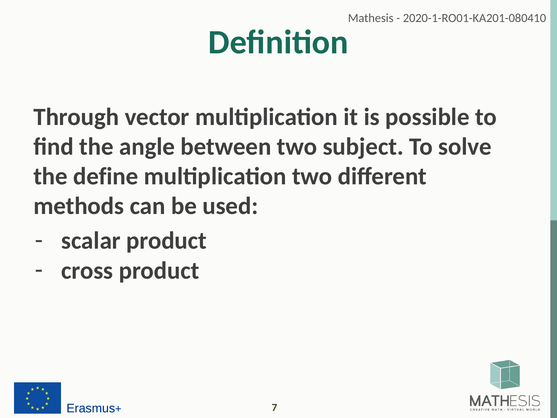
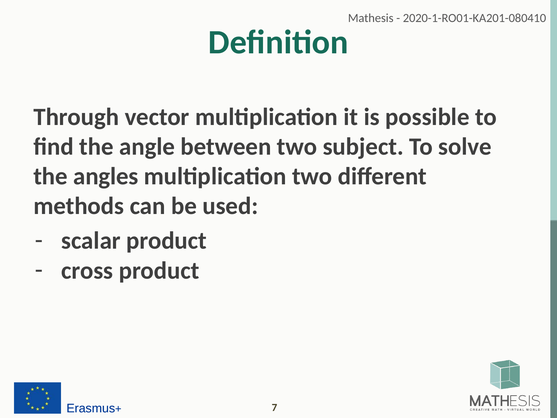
define: define -> angles
